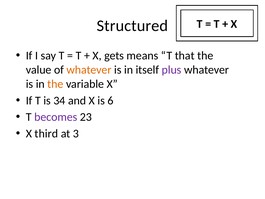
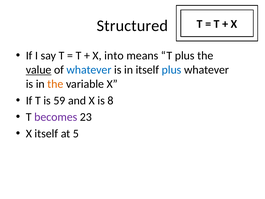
gets: gets -> into
T that: that -> plus
value underline: none -> present
whatever at (89, 70) colour: orange -> blue
plus at (172, 70) colour: purple -> blue
34: 34 -> 59
6: 6 -> 8
X third: third -> itself
3: 3 -> 5
